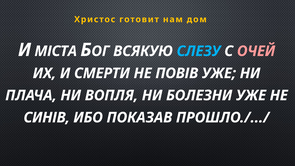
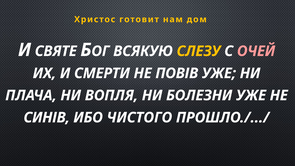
МІСТА: МІСТА -> СВЯТЕ
СЛЕЗУ colour: light blue -> yellow
ПОКАЗАВ: ПОКАЗАВ -> ЧИСТОГО
